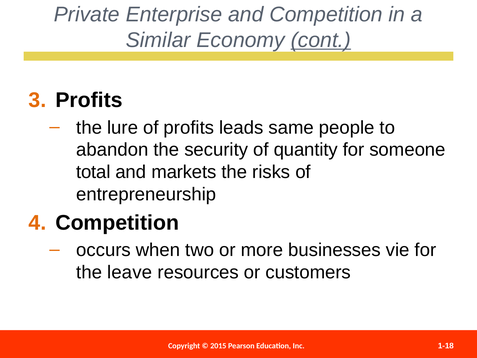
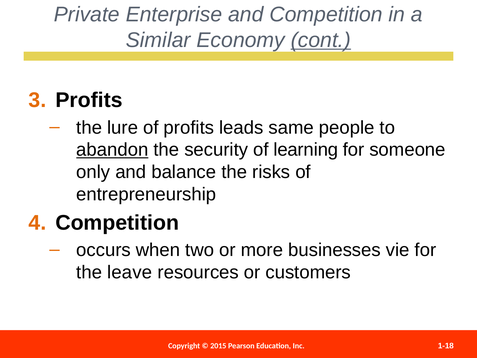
abandon underline: none -> present
quantity: quantity -> learning
total: total -> only
markets: markets -> balance
